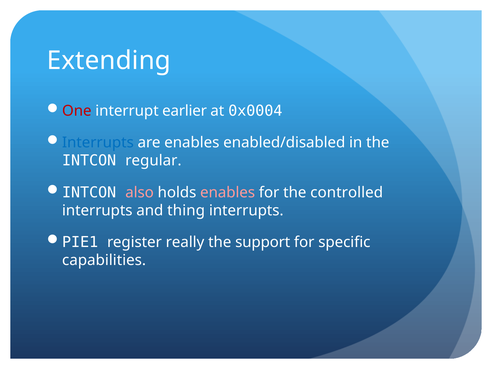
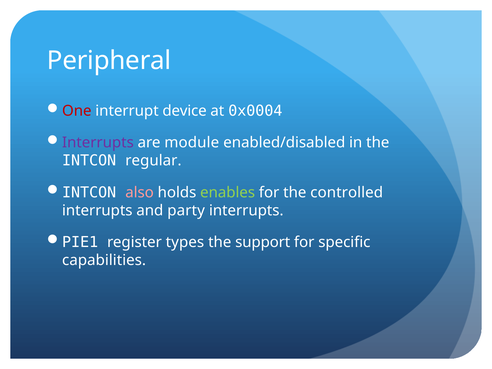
Extending: Extending -> Peripheral
earlier: earlier -> device
Interrupts at (98, 143) colour: blue -> purple
are enables: enables -> module
enables at (228, 192) colour: pink -> light green
thing: thing -> party
really: really -> types
